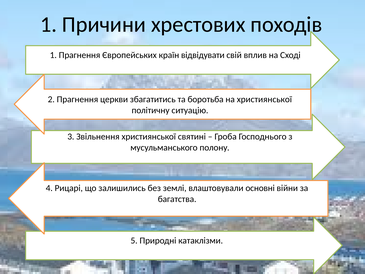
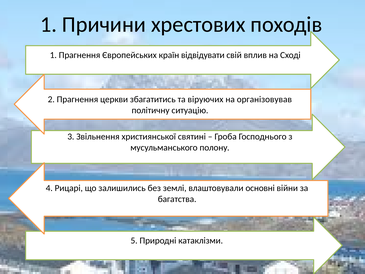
боротьба: боротьба -> віруючих
на християнської: християнської -> організовував
